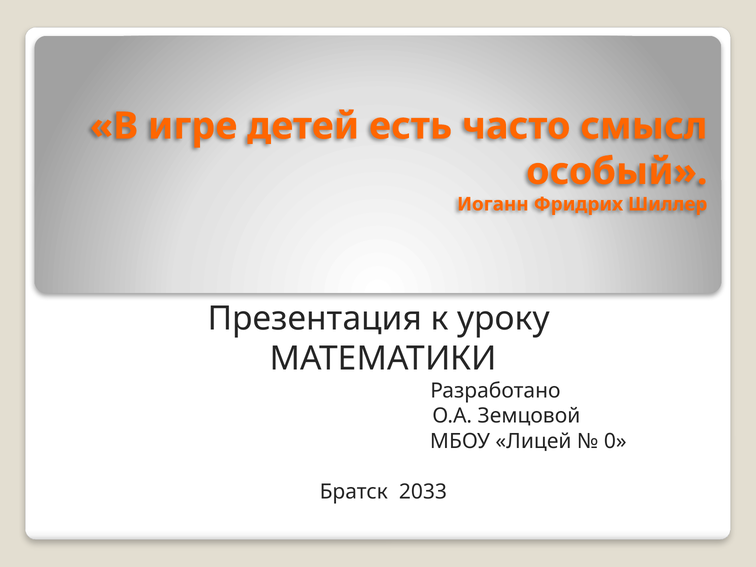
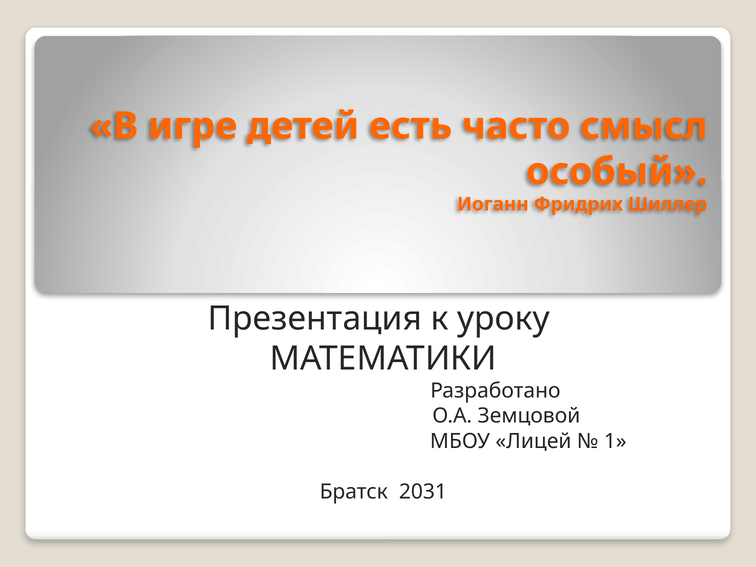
0: 0 -> 1
2033: 2033 -> 2031
